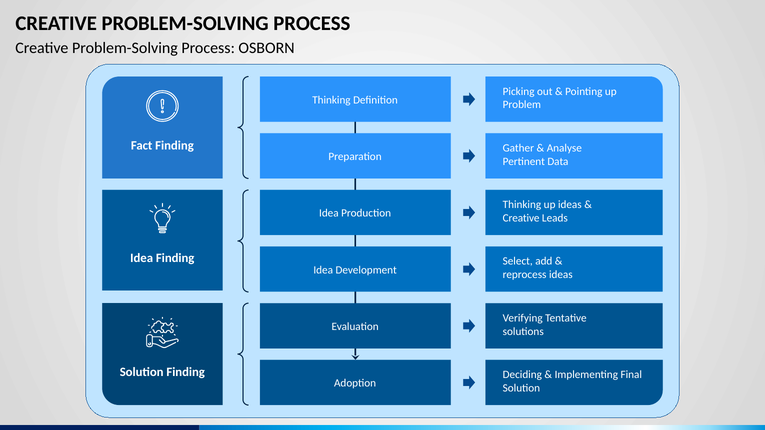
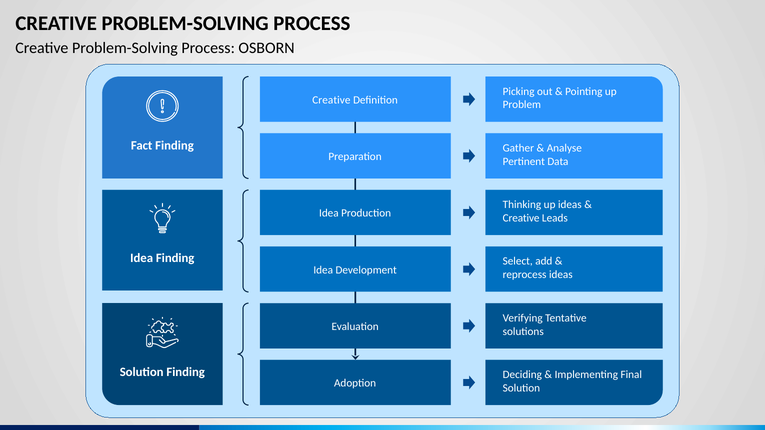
Thinking at (331, 100): Thinking -> Creative
